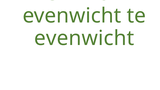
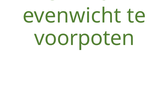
evenwicht at (84, 38): evenwicht -> voorpoten
